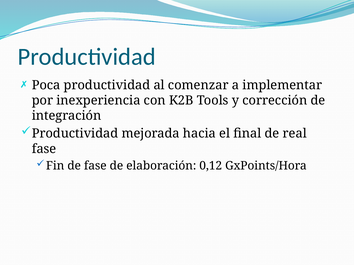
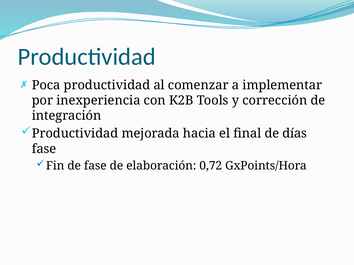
real: real -> días
0,12: 0,12 -> 0,72
